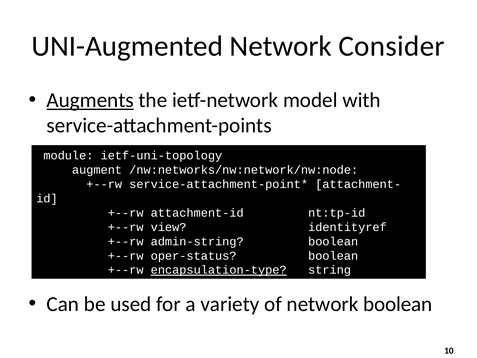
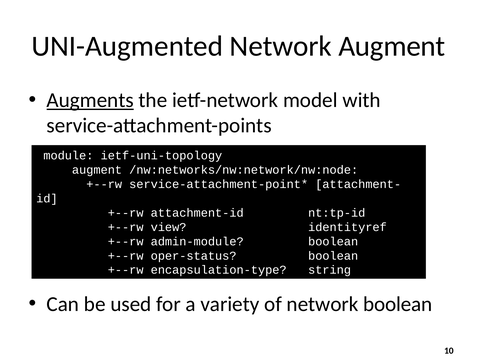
Network Consider: Consider -> Augment
admin-string: admin-string -> admin-module
encapsulation-type underline: present -> none
